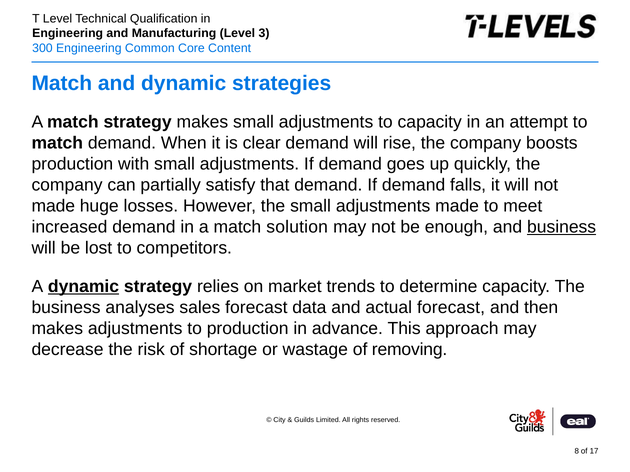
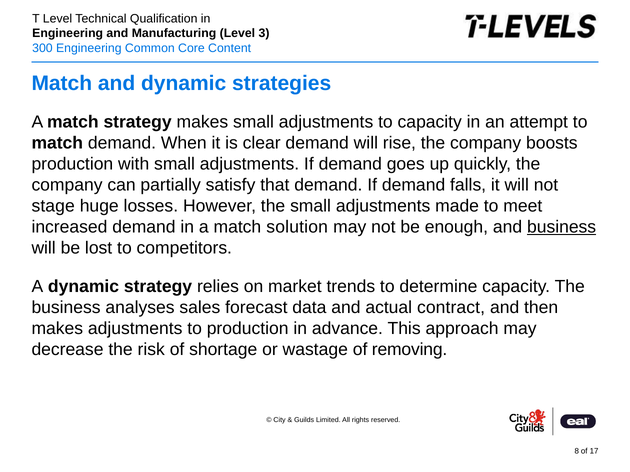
made at (53, 206): made -> stage
dynamic at (84, 287) underline: present -> none
actual forecast: forecast -> contract
